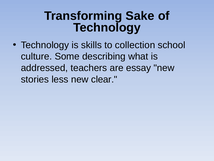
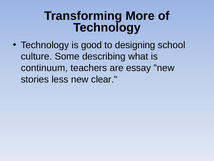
Sake: Sake -> More
skills: skills -> good
collection: collection -> designing
addressed: addressed -> continuum
